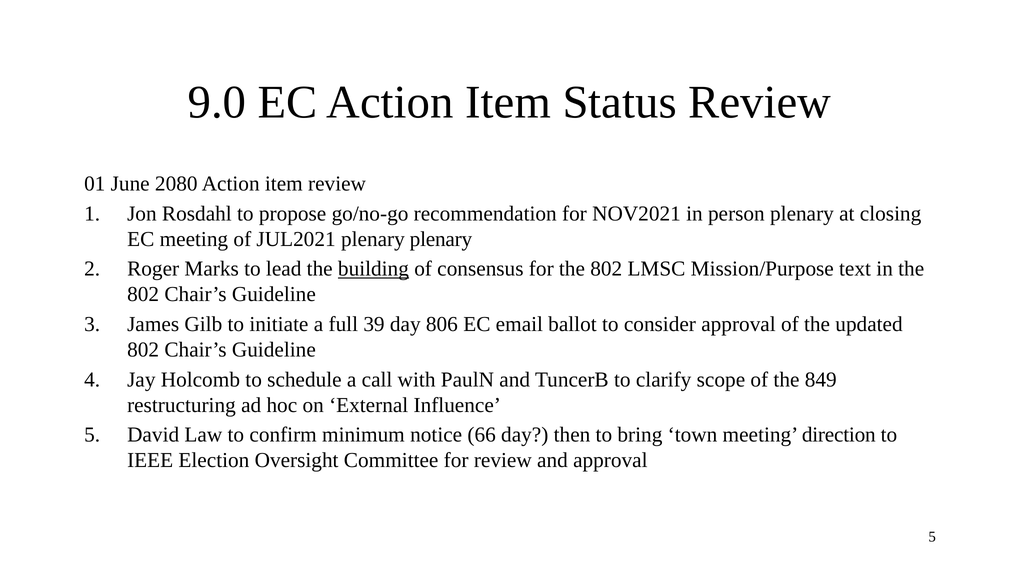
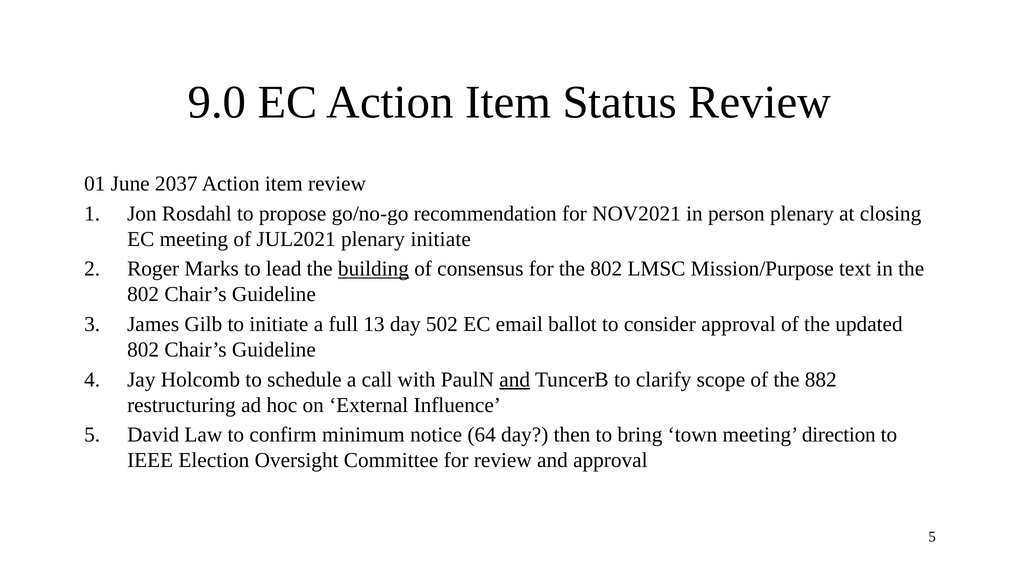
2080: 2080 -> 2037
plenary plenary: plenary -> initiate
39: 39 -> 13
806: 806 -> 502
and at (515, 379) underline: none -> present
849: 849 -> 882
66: 66 -> 64
